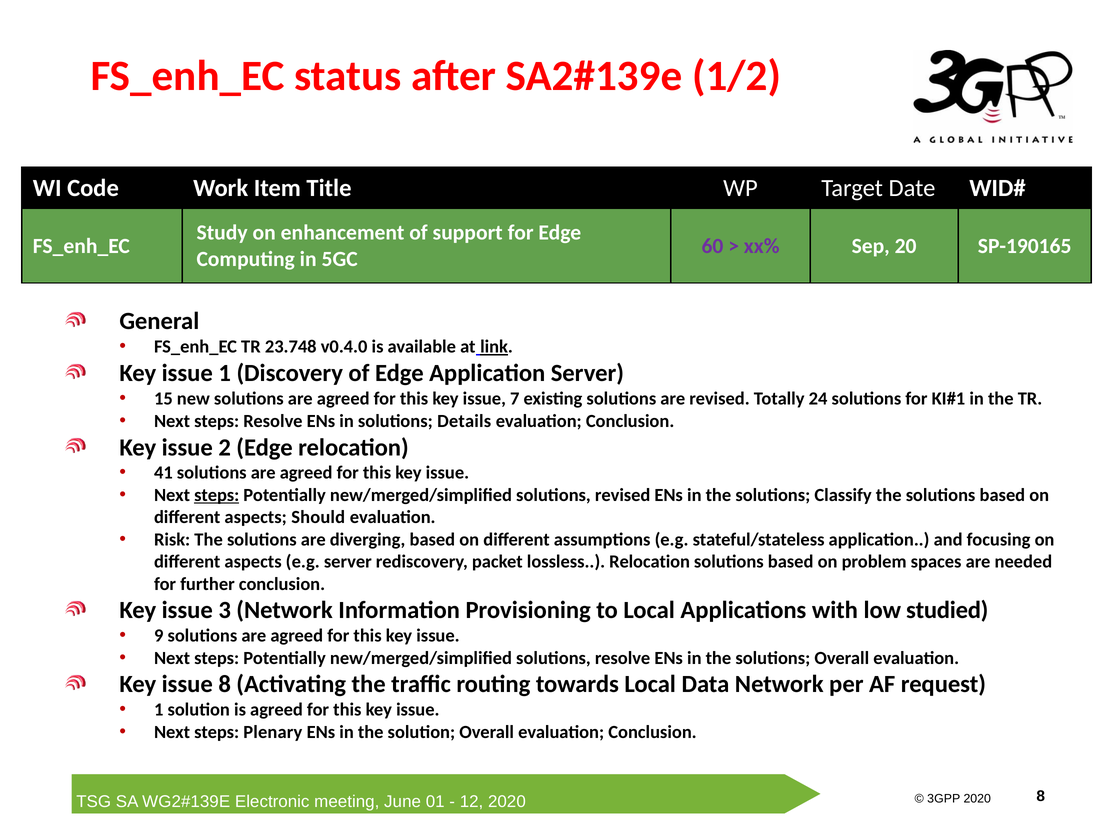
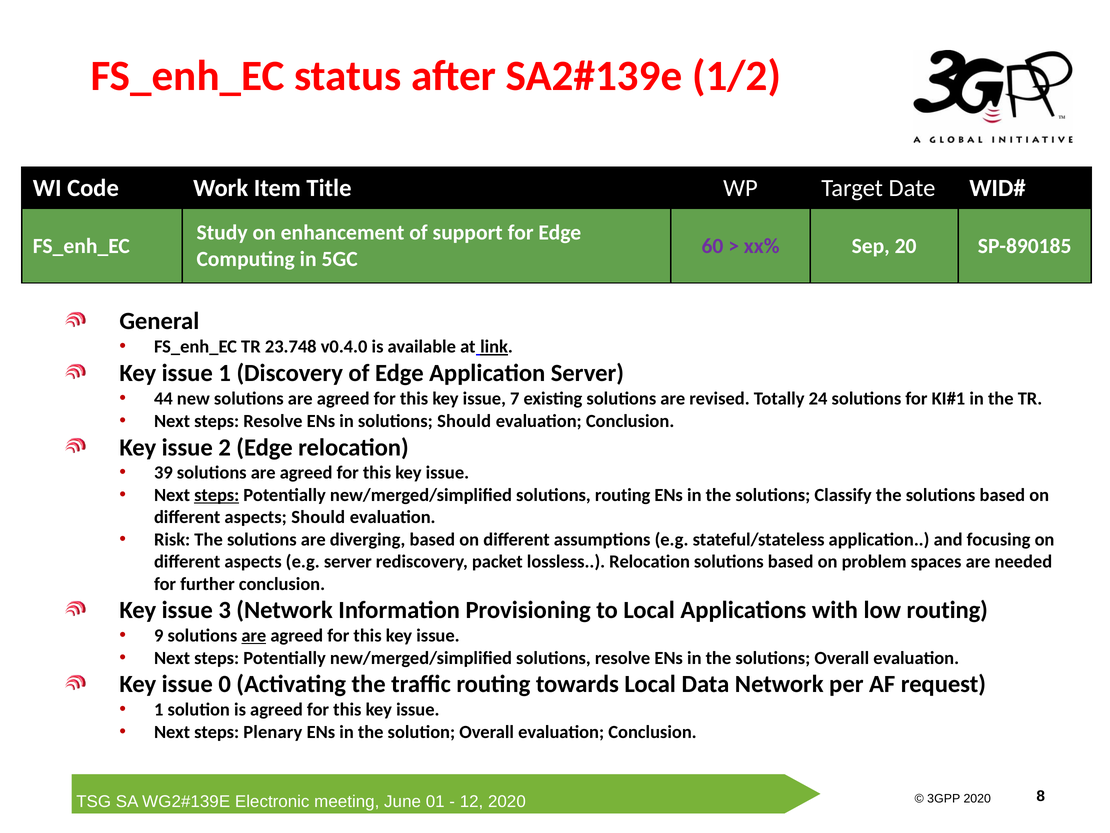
SP-190165: SP-190165 -> SP-890185
15: 15 -> 44
solutions Details: Details -> Should
41: 41 -> 39
solutions revised: revised -> routing
low studied: studied -> routing
are at (254, 635) underline: none -> present
issue 8: 8 -> 0
